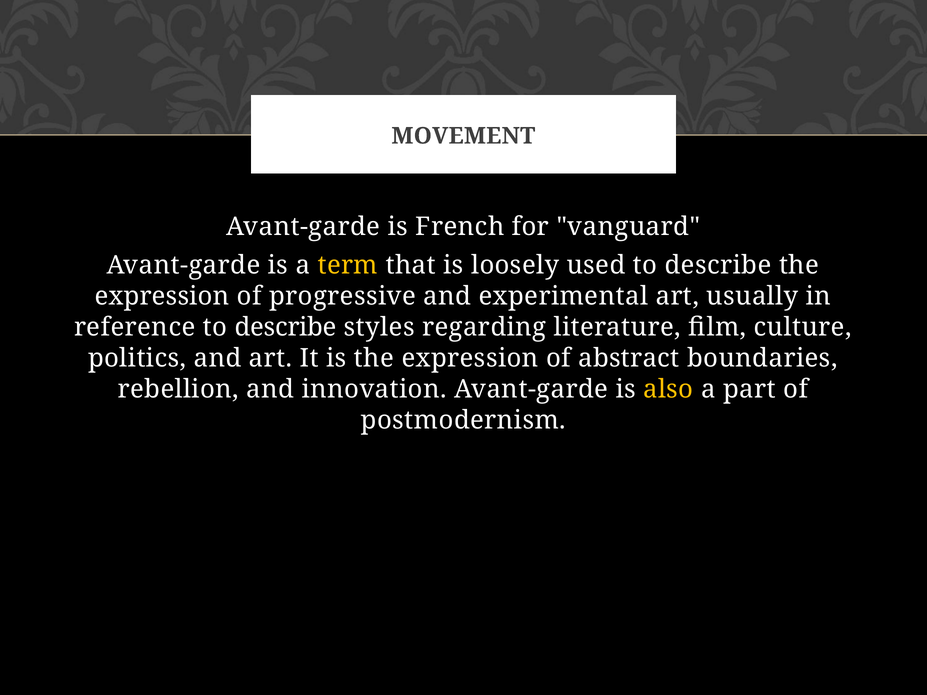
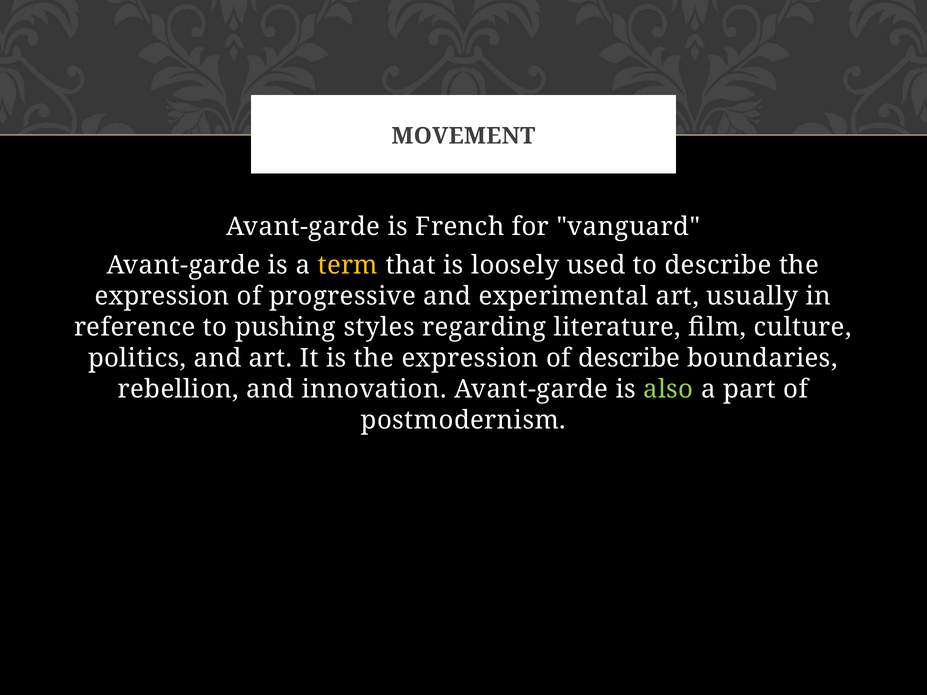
reference to describe: describe -> pushing
of abstract: abstract -> describe
also colour: yellow -> light green
